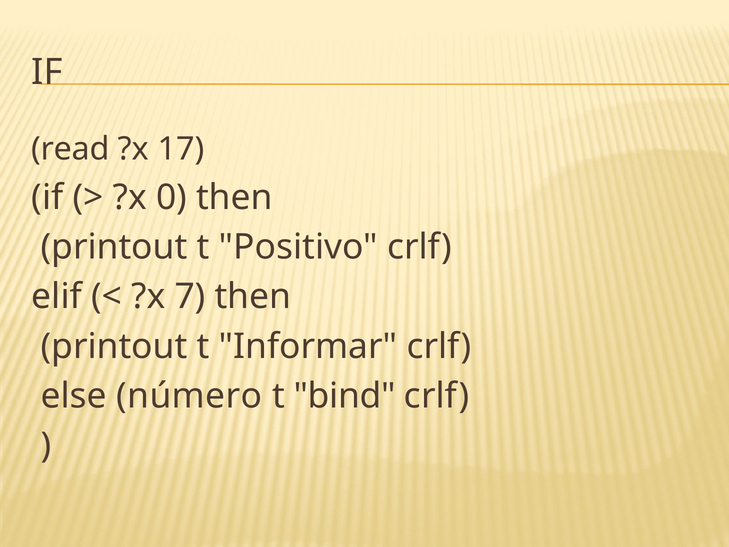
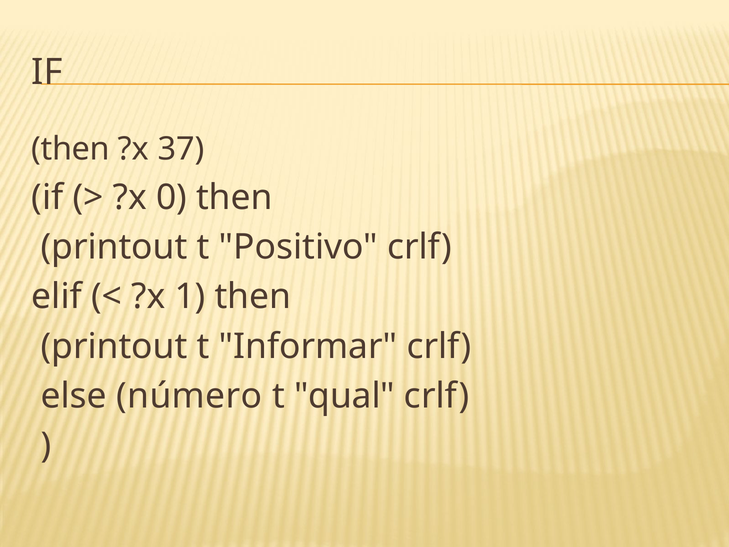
read at (71, 149): read -> then
17: 17 -> 37
7: 7 -> 1
bind: bind -> qual
